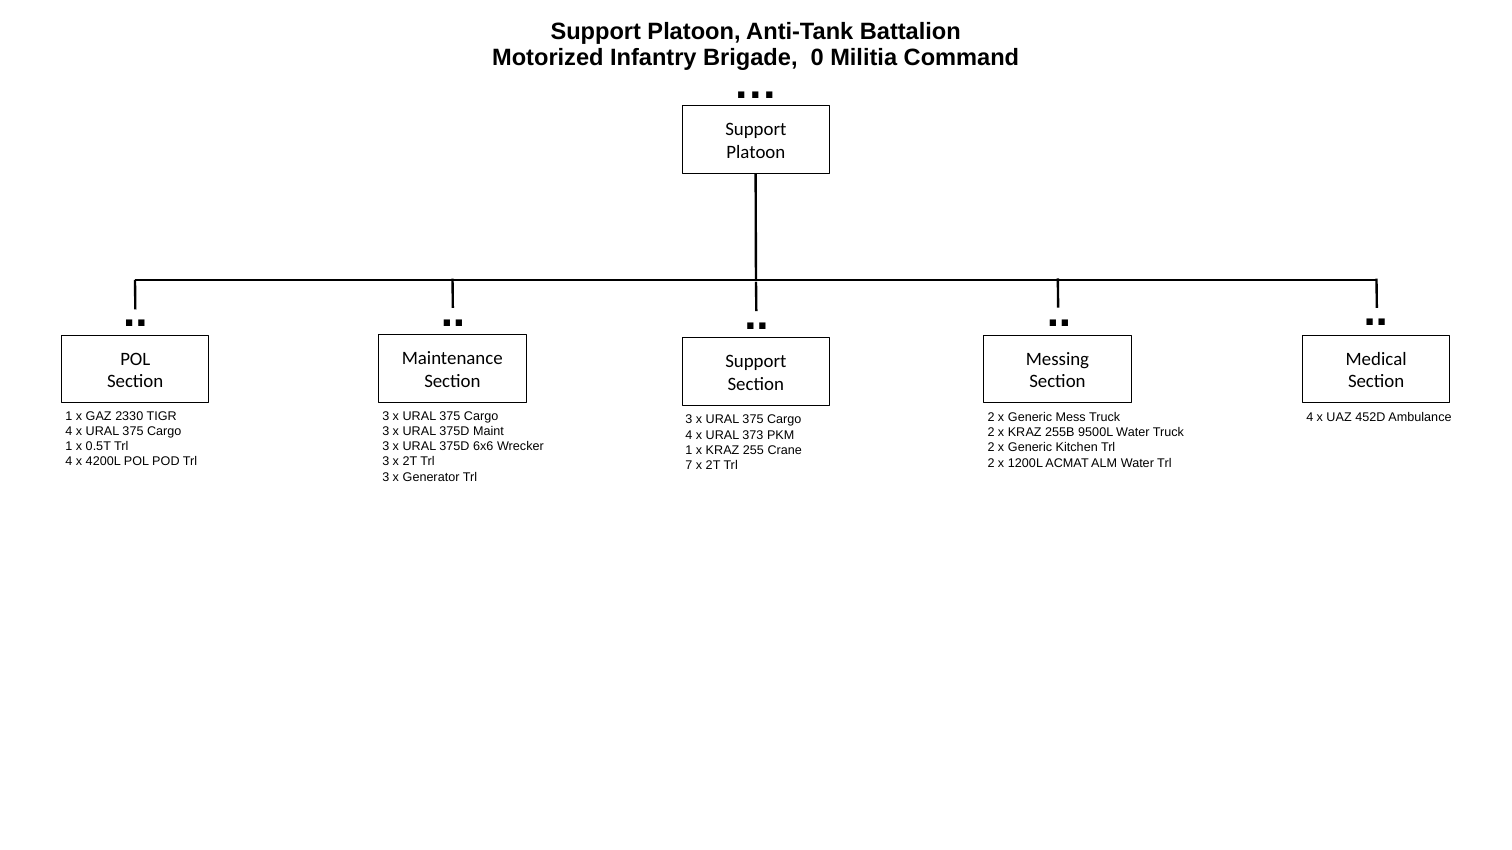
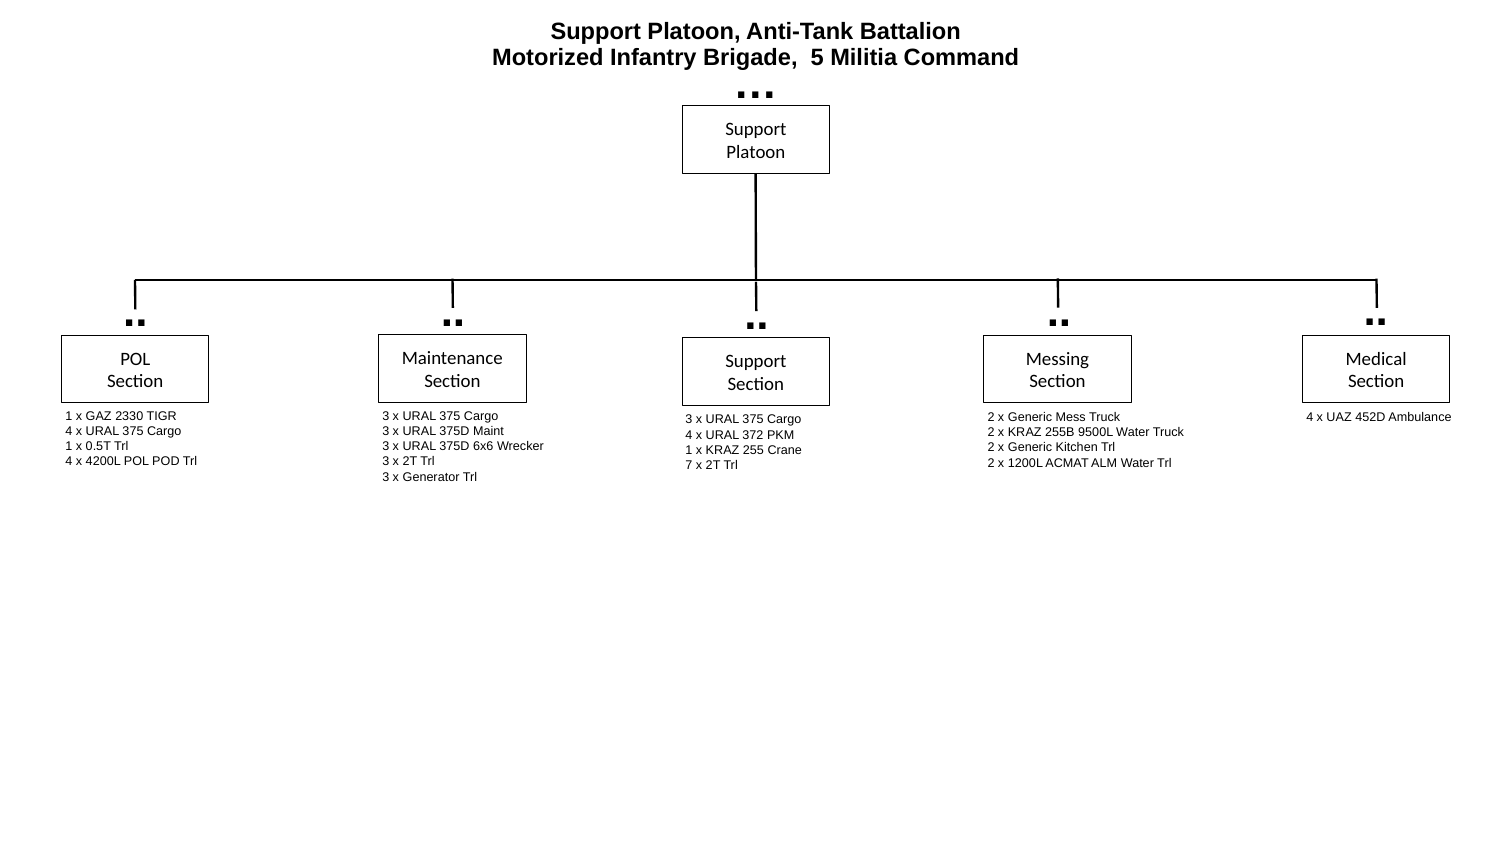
0: 0 -> 5
373: 373 -> 372
